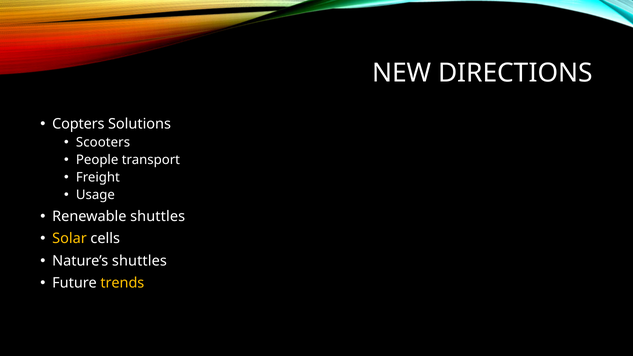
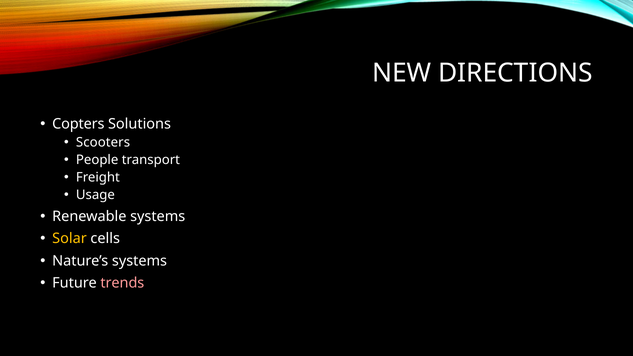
Renewable shuttles: shuttles -> systems
Nature’s shuttles: shuttles -> systems
trends colour: yellow -> pink
